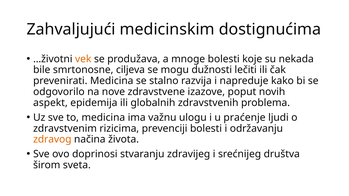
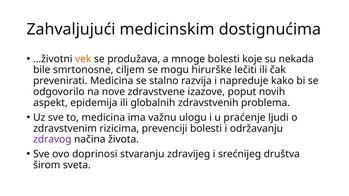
ciljeva: ciljeva -> ciljem
dužnosti: dužnosti -> hirurške
zdravog colour: orange -> purple
